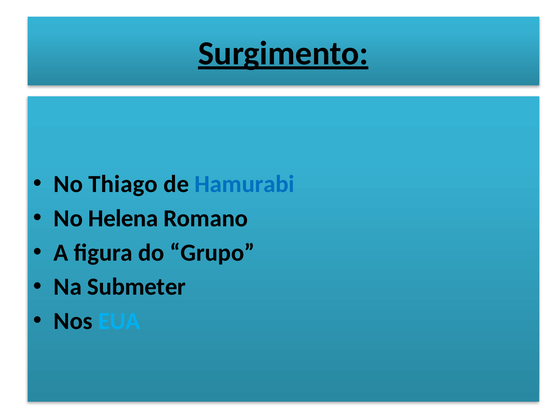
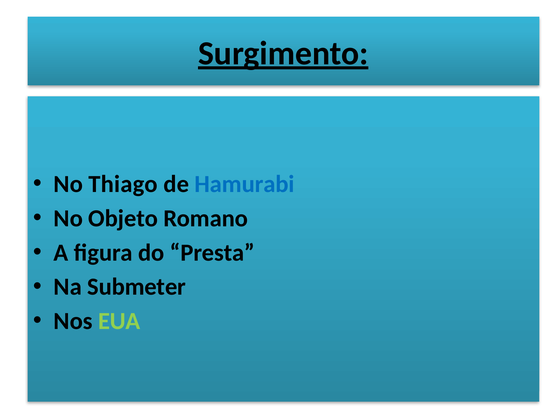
Helena: Helena -> Objeto
Grupo: Grupo -> Presta
EUA colour: light blue -> light green
